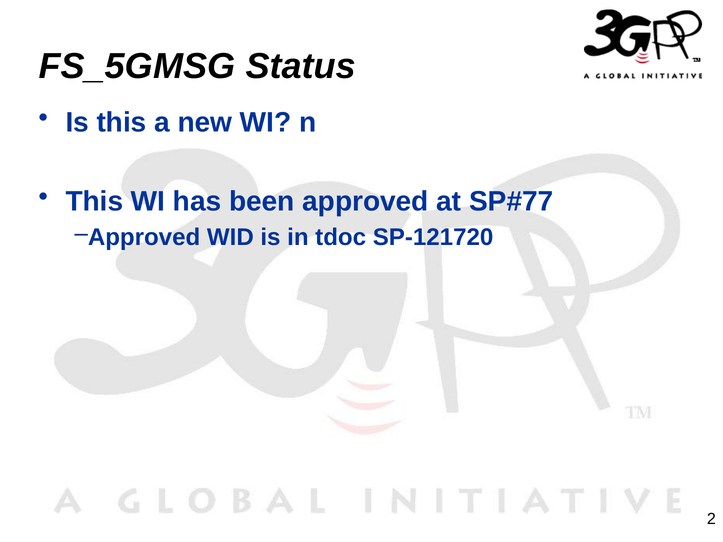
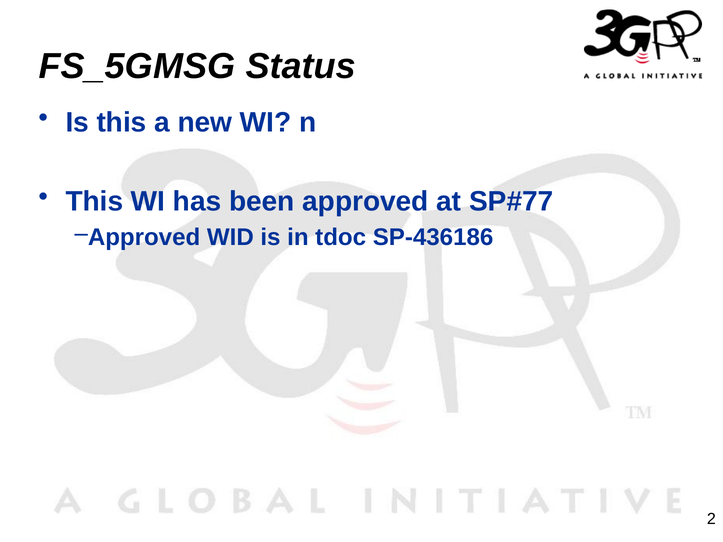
SP-121720: SP-121720 -> SP-436186
